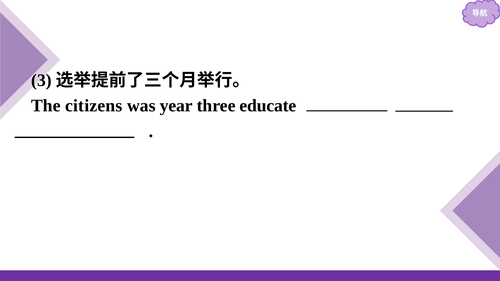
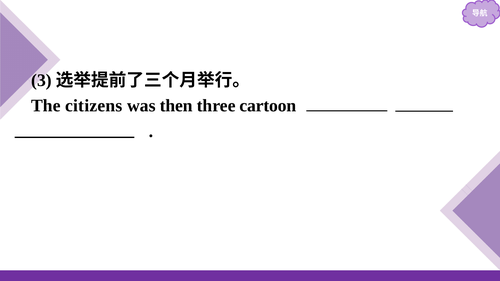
year: year -> then
educate: educate -> cartoon
